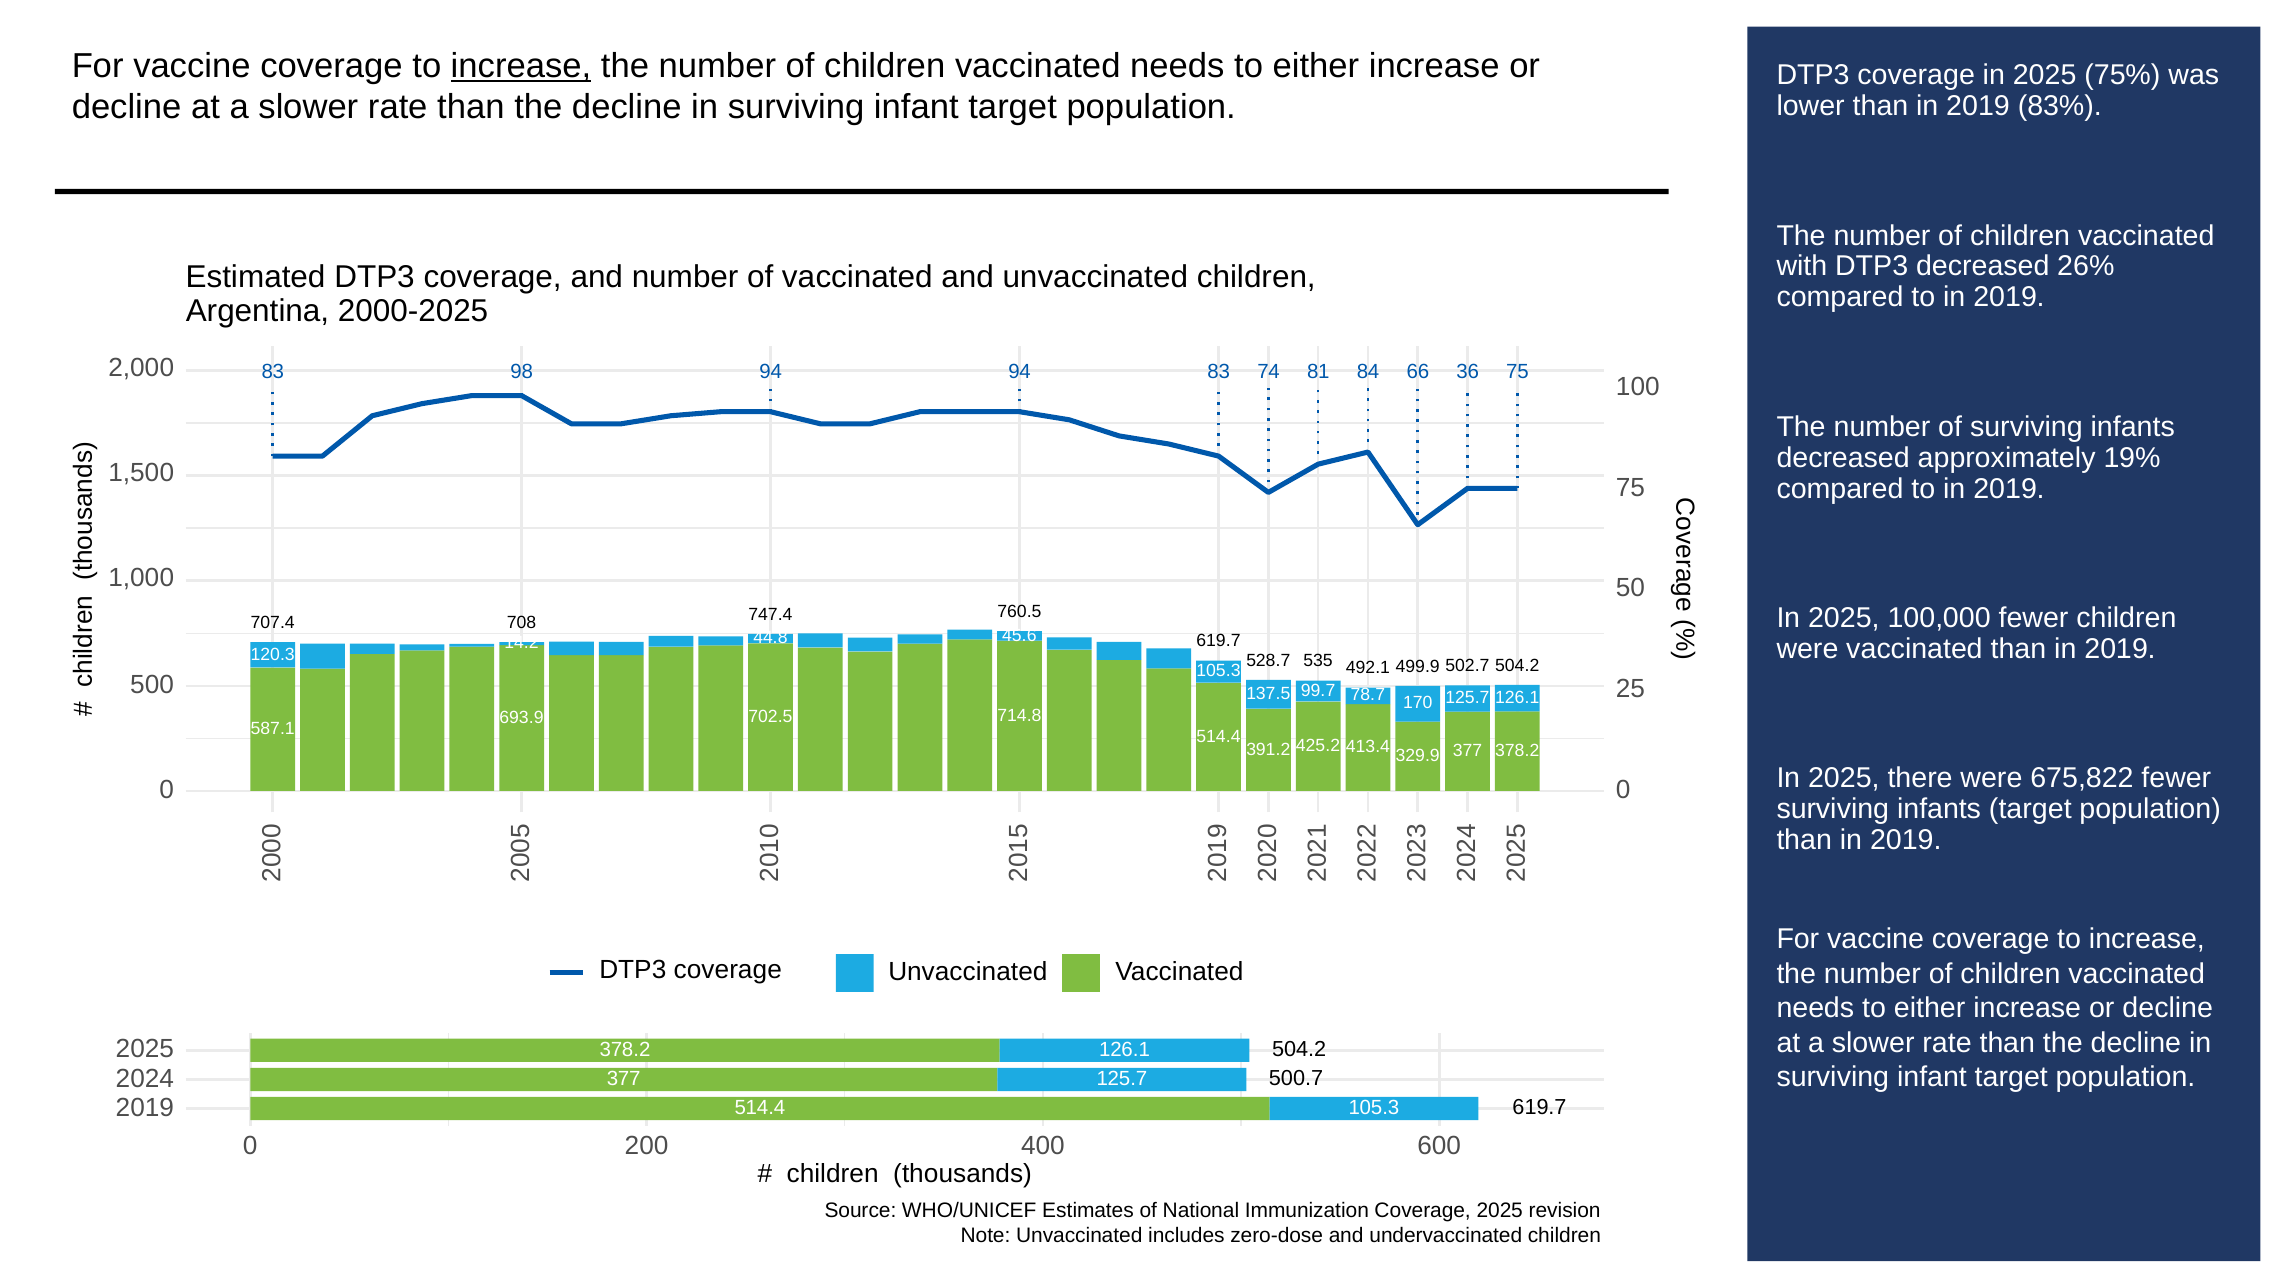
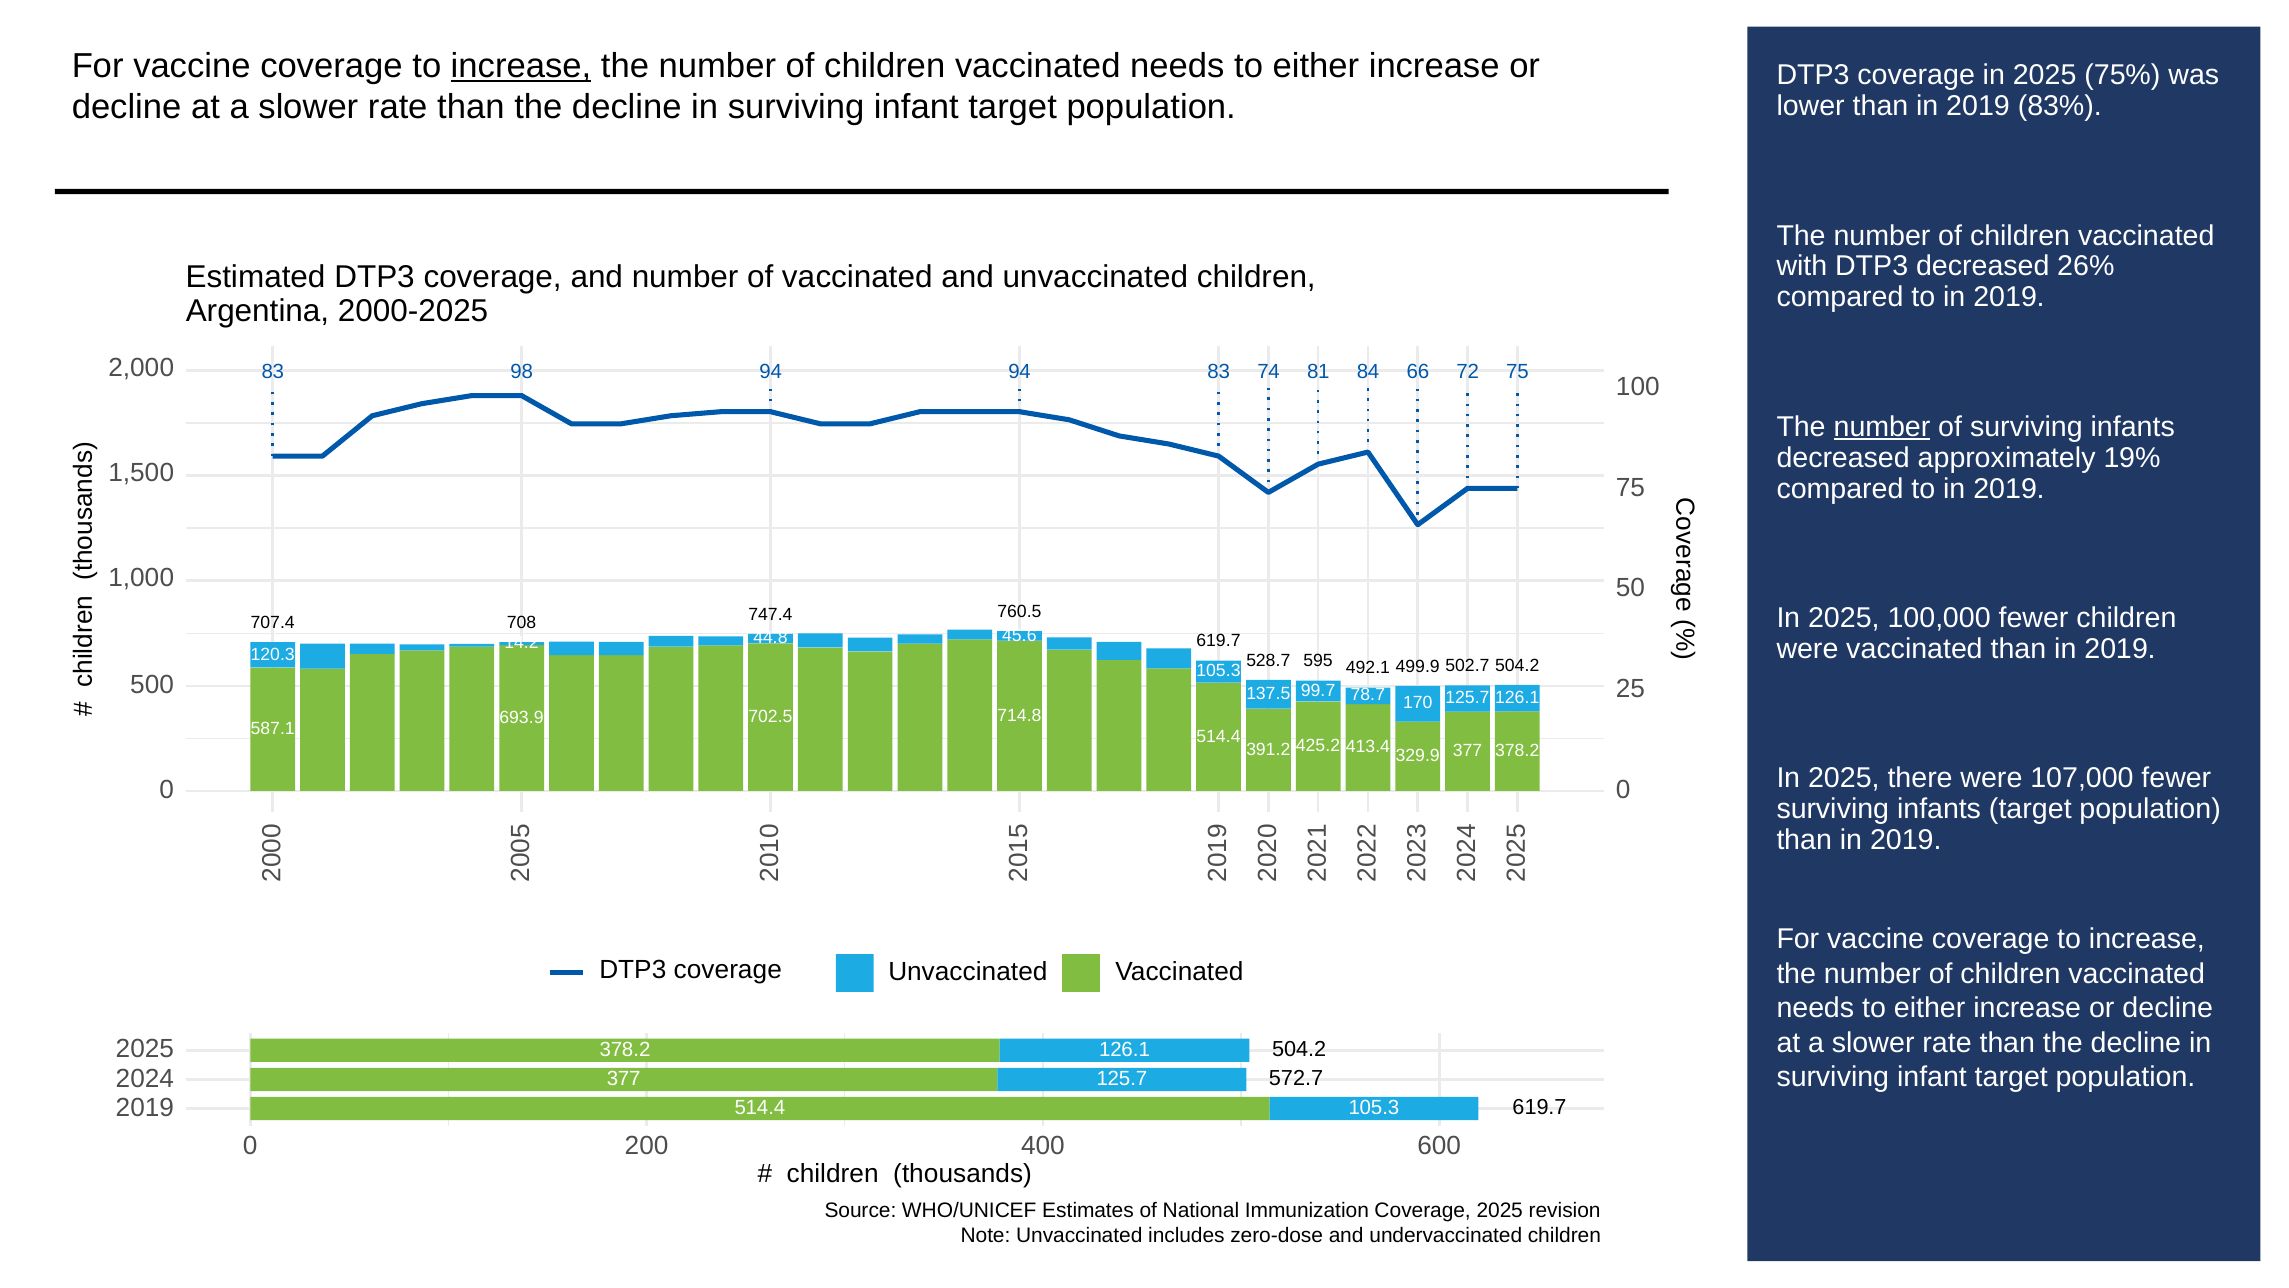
36: 36 -> 72
number at (1882, 427) underline: none -> present
535: 535 -> 595
675,822: 675,822 -> 107,000
500.7: 500.7 -> 572.7
